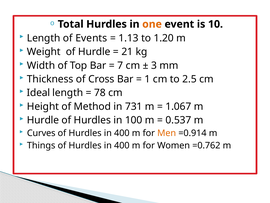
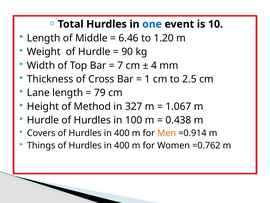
one colour: orange -> blue
Events: Events -> Middle
1.13: 1.13 -> 6.46
21: 21 -> 90
3: 3 -> 4
Ideal: Ideal -> Lane
78: 78 -> 79
731: 731 -> 327
0.537: 0.537 -> 0.438
Curves: Curves -> Covers
